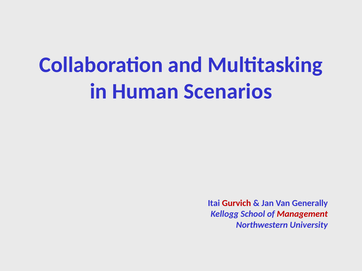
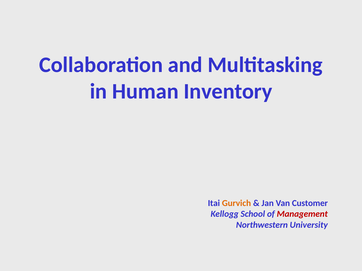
Scenarios: Scenarios -> Inventory
Gurvich colour: red -> orange
Generally: Generally -> Customer
